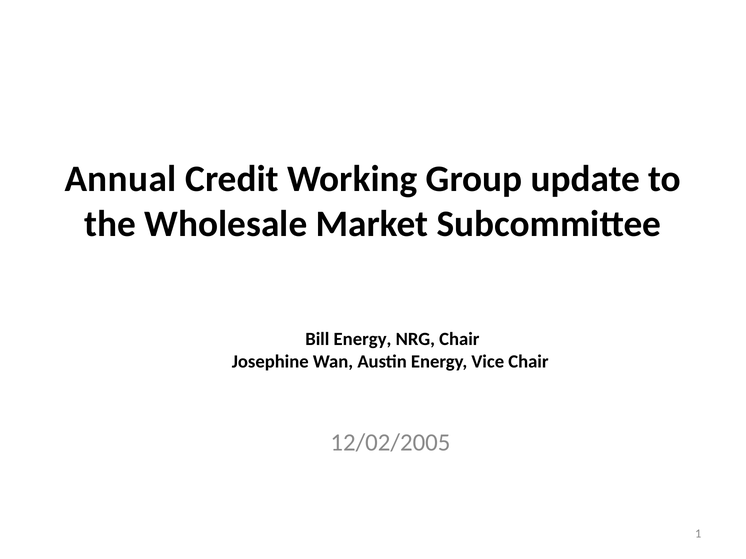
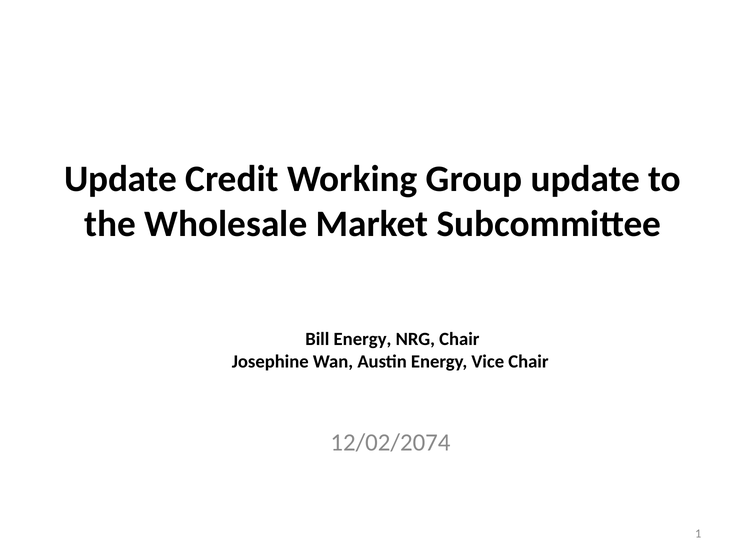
Annual at (120, 179): Annual -> Update
12/02/2005: 12/02/2005 -> 12/02/2074
